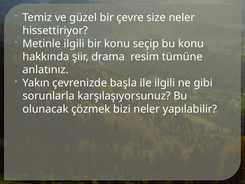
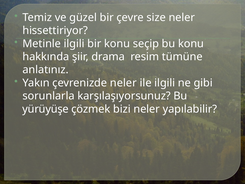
çevrenizde başla: başla -> neler
olunacak: olunacak -> yürüyüşe
